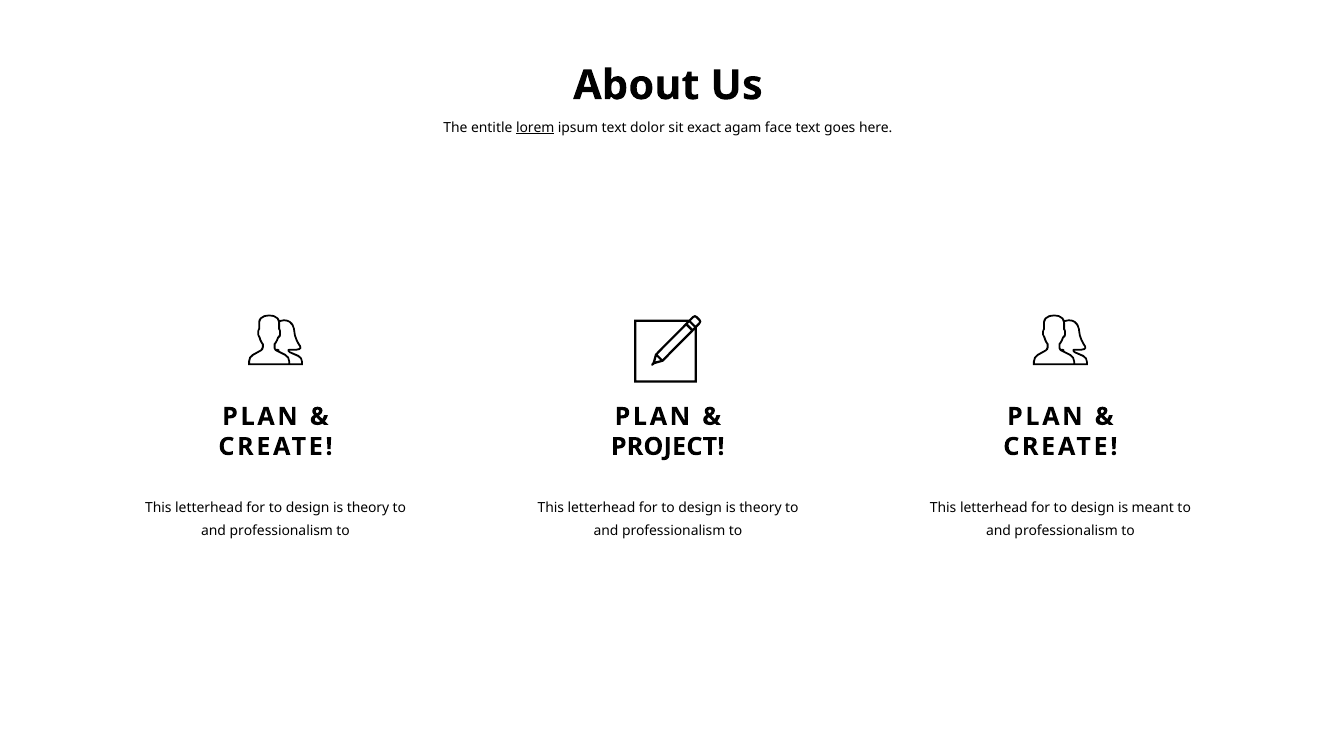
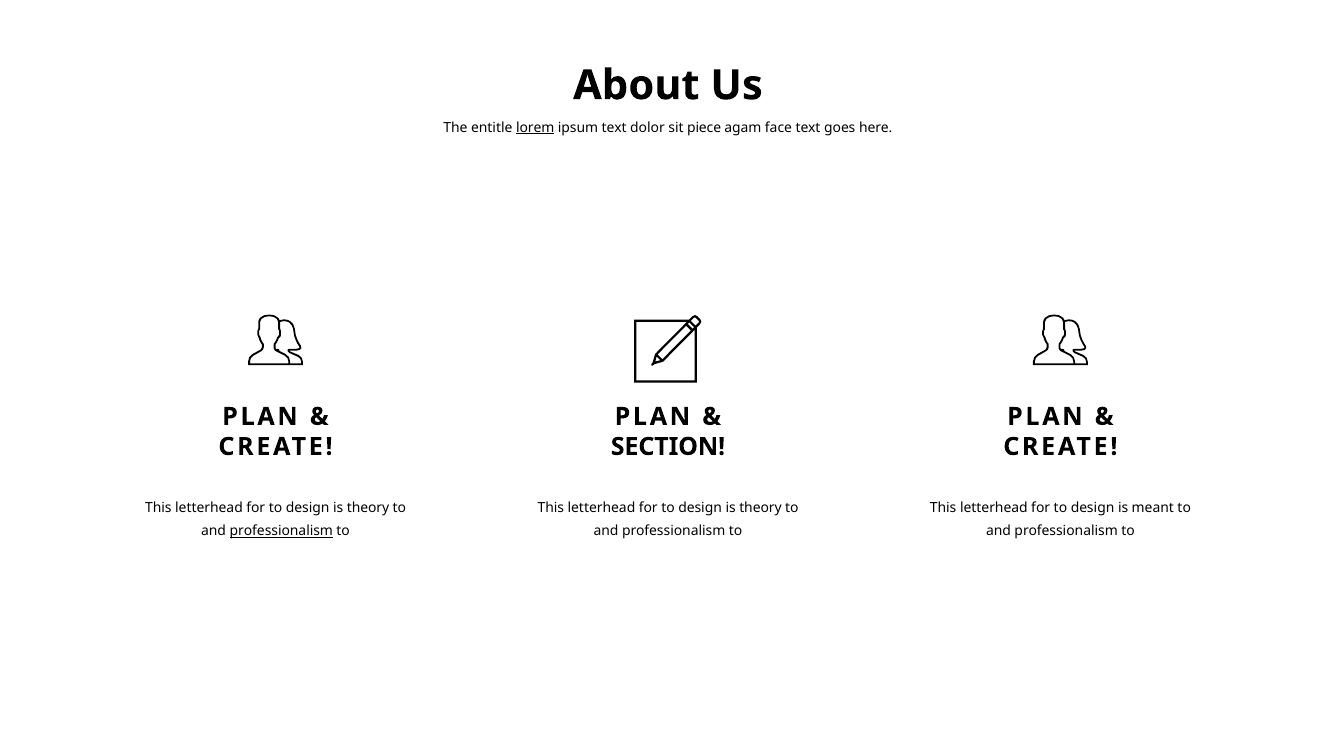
exact: exact -> piece
PROJECT: PROJECT -> SECTION
professionalism at (281, 531) underline: none -> present
